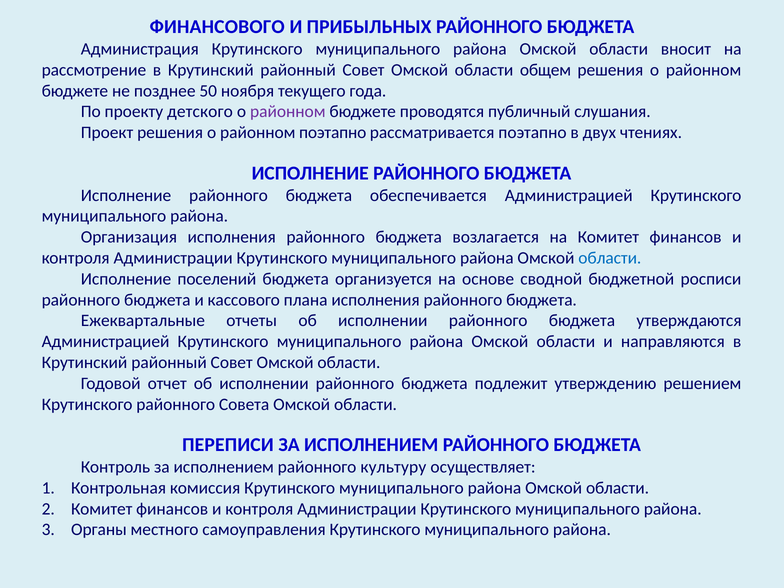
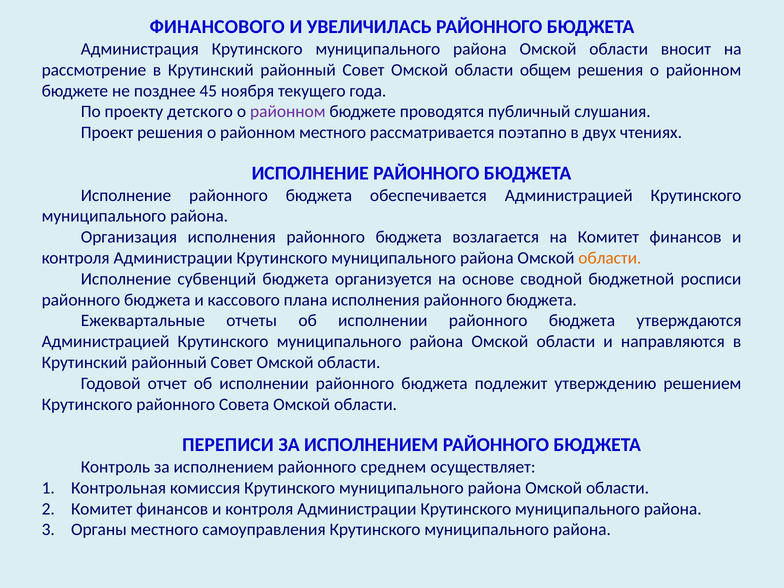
ПРИБЫЛЬНЫХ: ПРИБЫЛЬНЫХ -> УВЕЛИЧИЛАСЬ
50: 50 -> 45
районном поэтапно: поэтапно -> местного
области at (610, 258) colour: blue -> orange
поселений: поселений -> субвенций
культуру: культуру -> среднем
